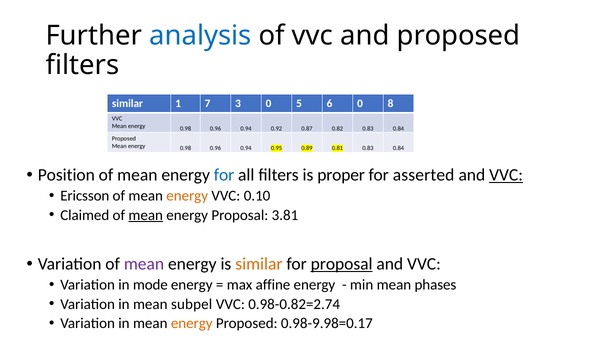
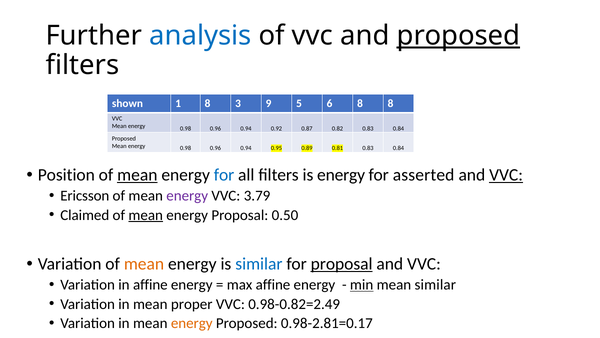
proposed at (459, 36) underline: none -> present
similar at (127, 104): similar -> shown
1 7: 7 -> 8
3 0: 0 -> 9
6 0: 0 -> 8
mean at (137, 175) underline: none -> present
is proper: proper -> energy
energy at (187, 195) colour: orange -> purple
0.10: 0.10 -> 3.79
3.81: 3.81 -> 0.50
mean at (144, 264) colour: purple -> orange
similar at (259, 264) colour: orange -> blue
in mode: mode -> affine
min underline: none -> present
mean phases: phases -> similar
subpel: subpel -> proper
0.98-0.82=2.74: 0.98-0.82=2.74 -> 0.98-0.82=2.49
0.98-9.98=0.17: 0.98-9.98=0.17 -> 0.98-2.81=0.17
